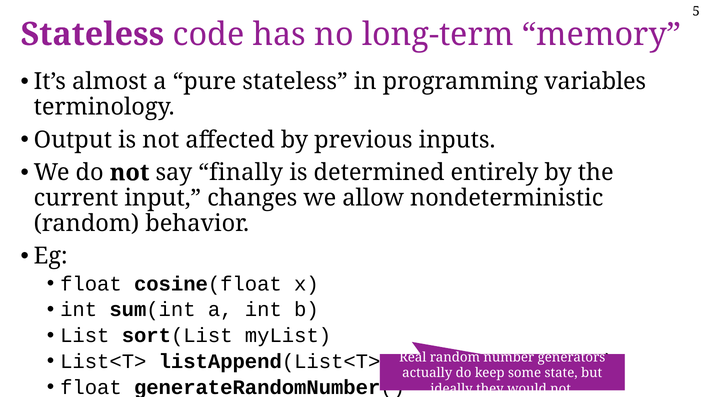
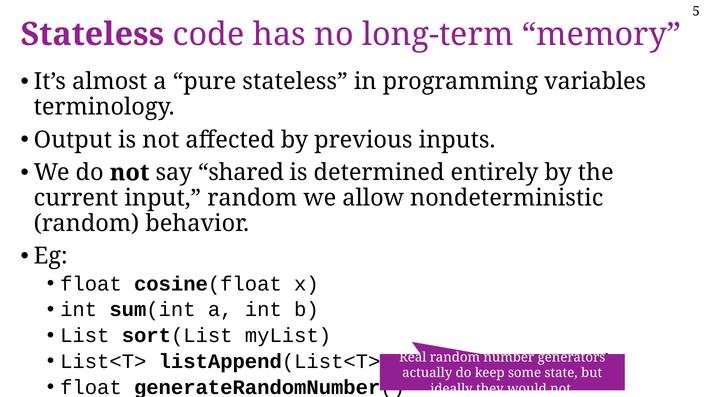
finally: finally -> shared
input changes: changes -> random
